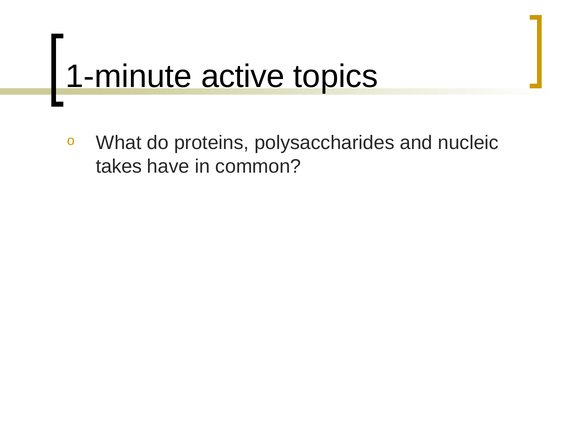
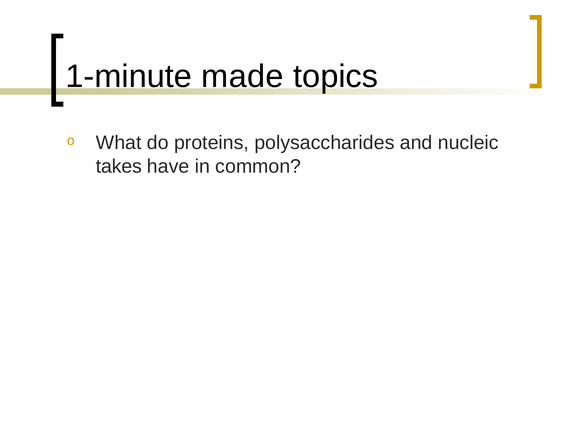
active: active -> made
